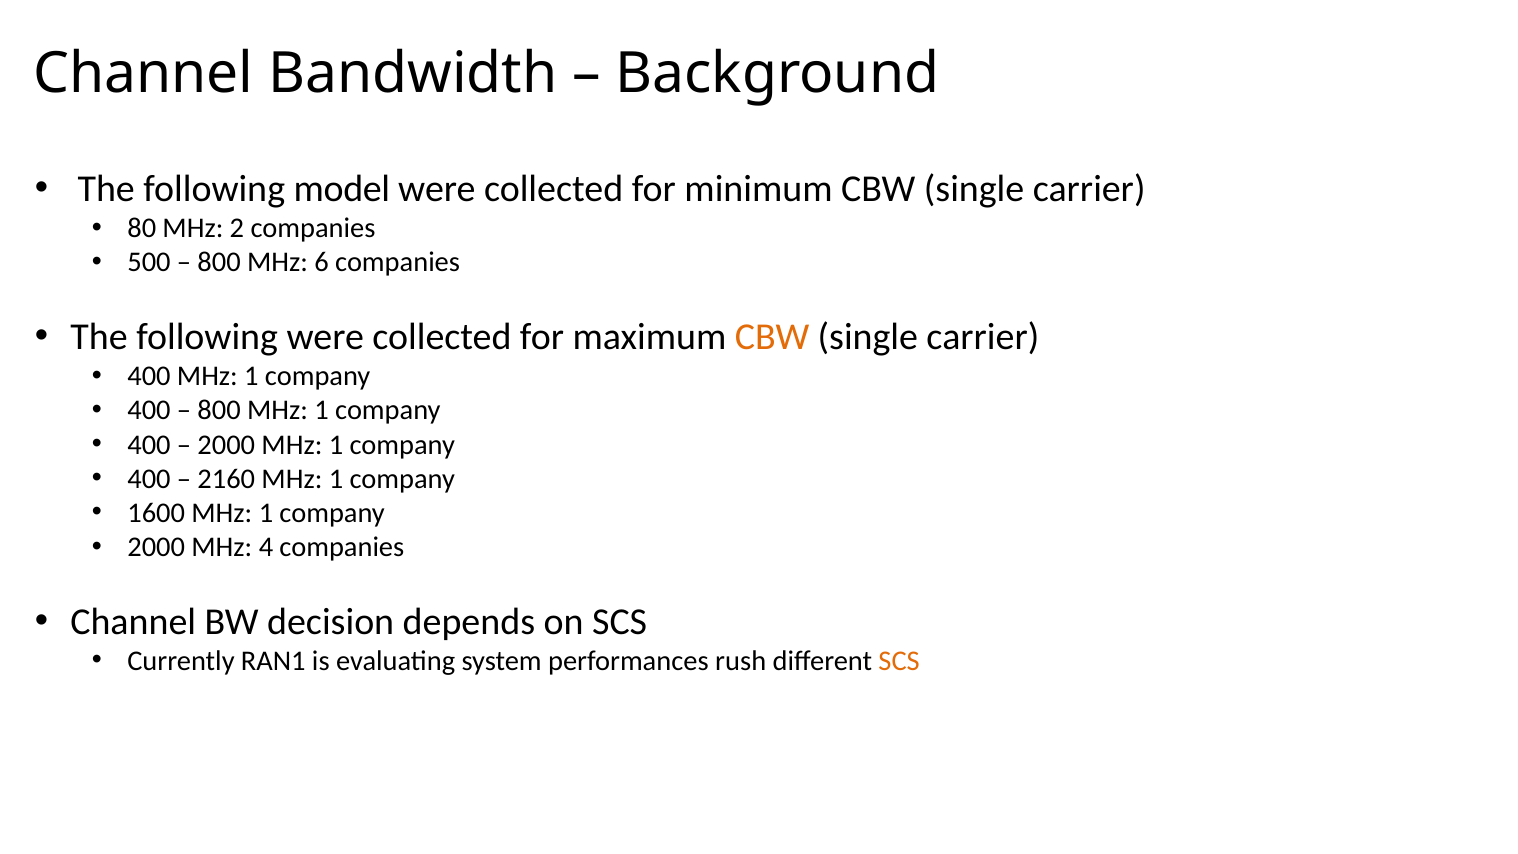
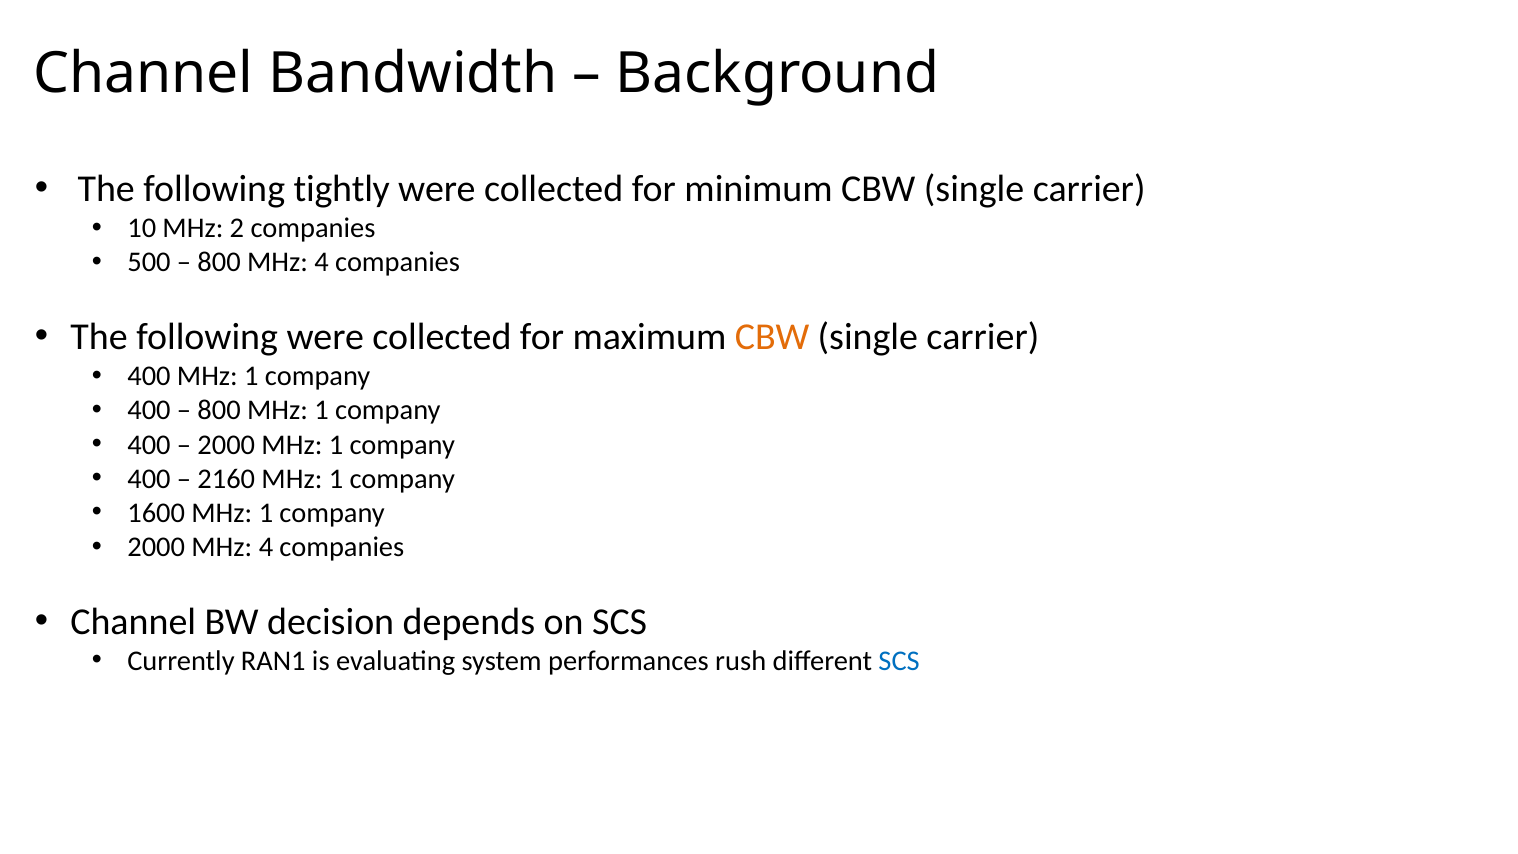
model: model -> tightly
80: 80 -> 10
800 MHz 6: 6 -> 4
SCS at (899, 661) colour: orange -> blue
